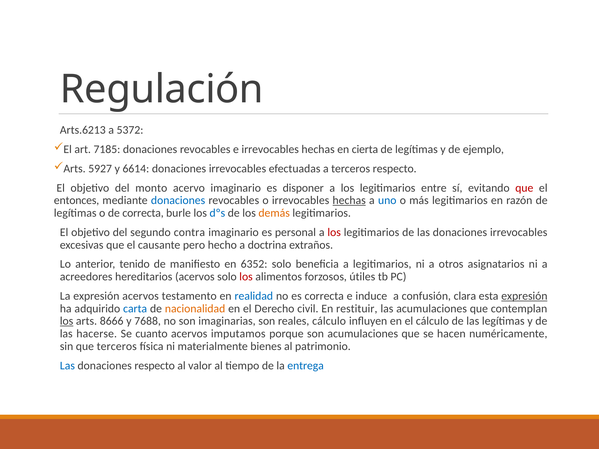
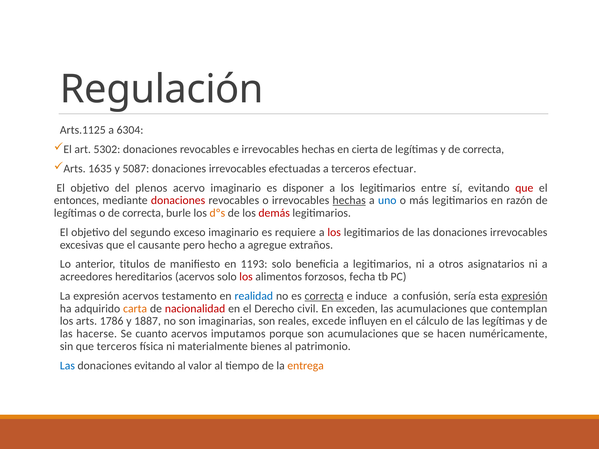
Arts.6213: Arts.6213 -> Arts.1125
5372: 5372 -> 6304
7185: 7185 -> 5302
y de ejemplo: ejemplo -> correcta
5927: 5927 -> 1635
6614: 6614 -> 5087
terceros respecto: respecto -> efectuar
monto: monto -> plenos
donaciones at (178, 201) colour: blue -> red
dºs colour: blue -> orange
demás colour: orange -> red
contra: contra -> exceso
personal: personal -> requiere
doctrina: doctrina -> agregue
tenido: tenido -> titulos
6352: 6352 -> 1193
útiles: útiles -> fecha
correcta at (324, 296) underline: none -> present
clara: clara -> sería
carta colour: blue -> orange
nacionalidad colour: orange -> red
restituir: restituir -> exceden
los at (67, 321) underline: present -> none
8666: 8666 -> 1786
7688: 7688 -> 1887
reales cálculo: cálculo -> excede
donaciones respecto: respecto -> evitando
entrega colour: blue -> orange
